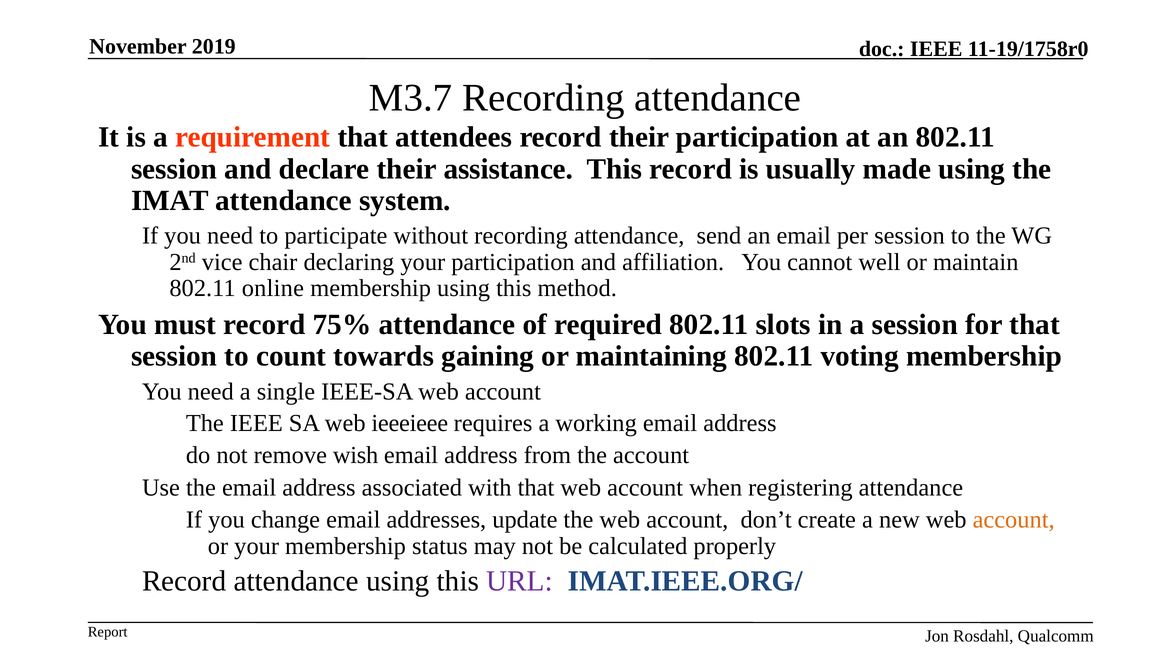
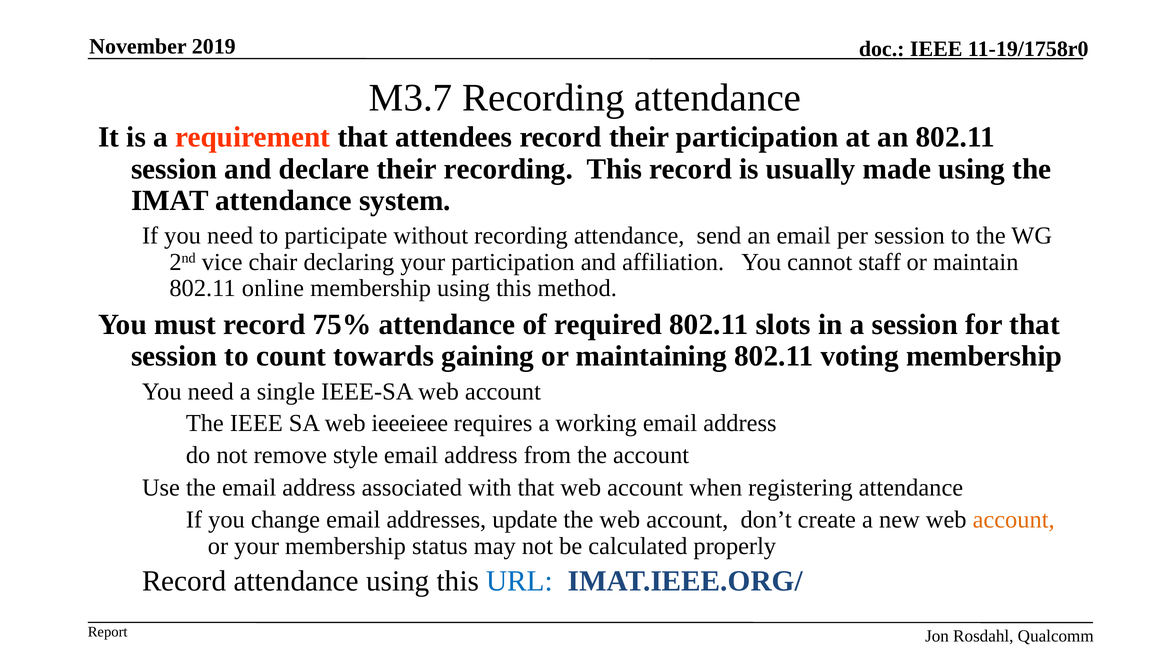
their assistance: assistance -> recording
well: well -> staff
wish: wish -> style
URL colour: purple -> blue
